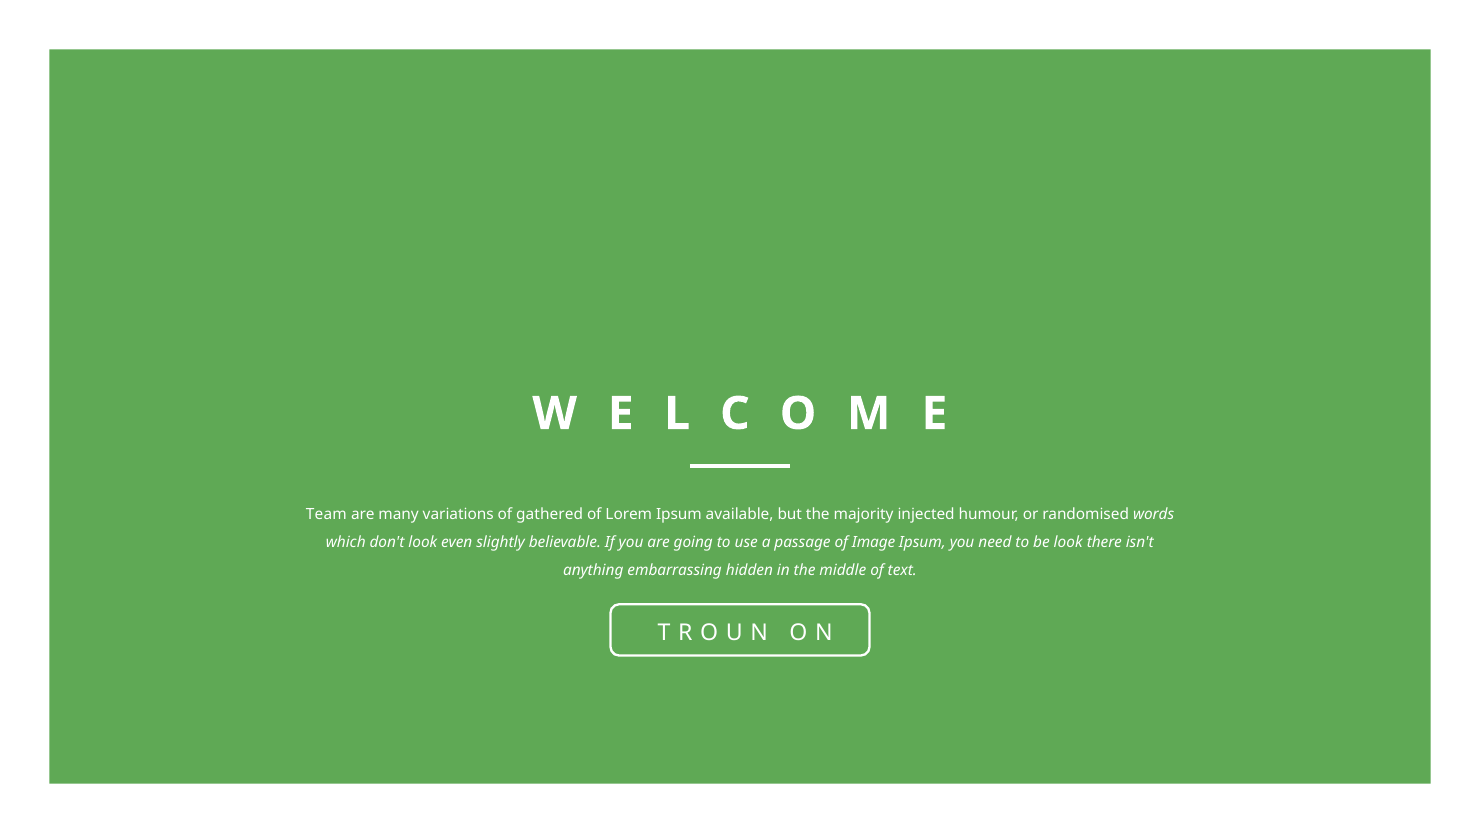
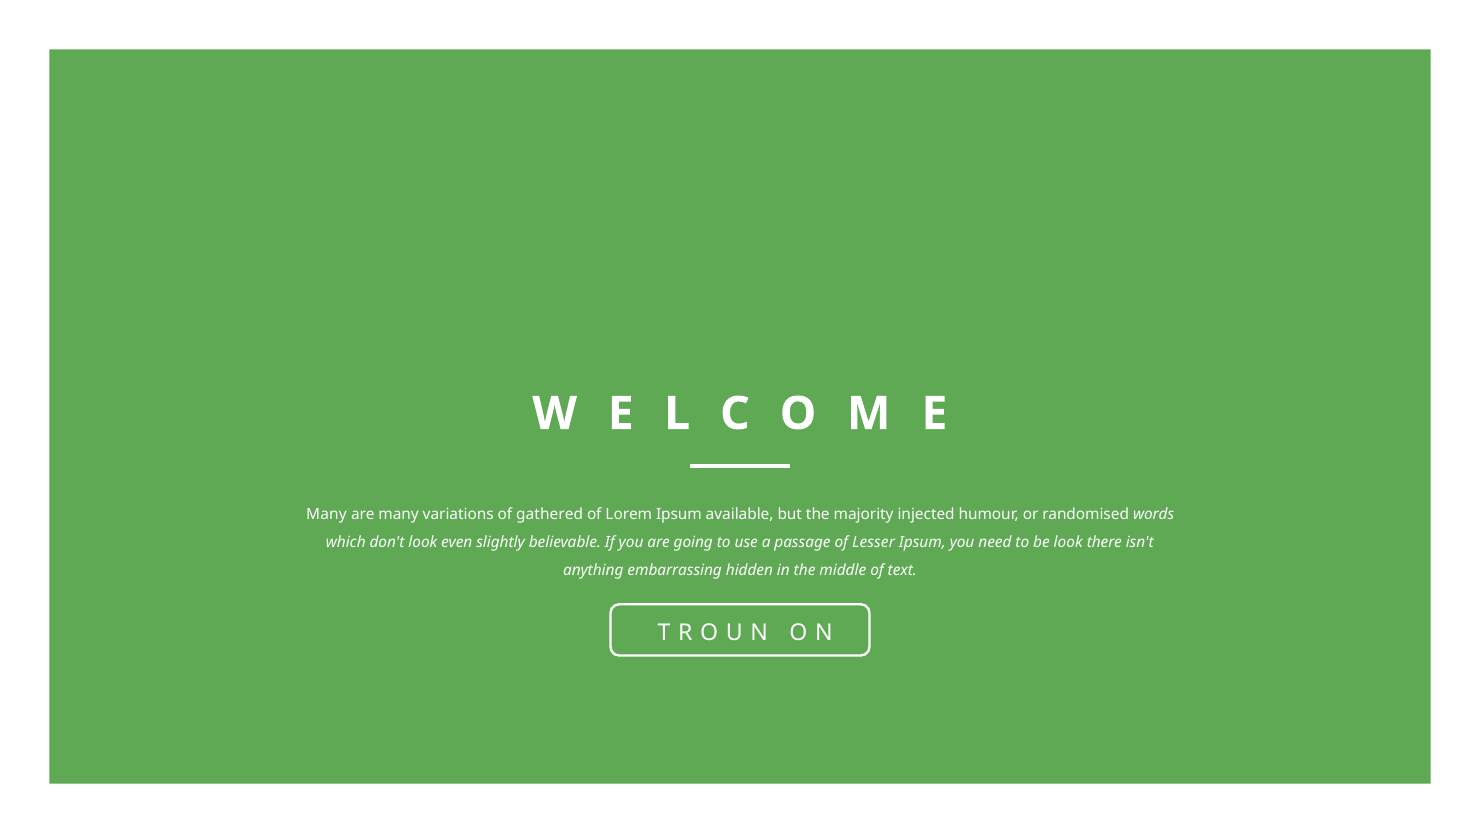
Team at (326, 515): Team -> Many
Image: Image -> Lesser
